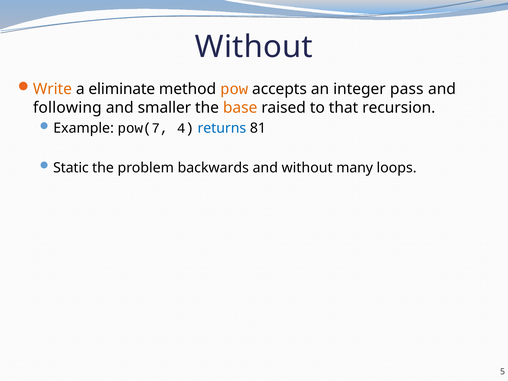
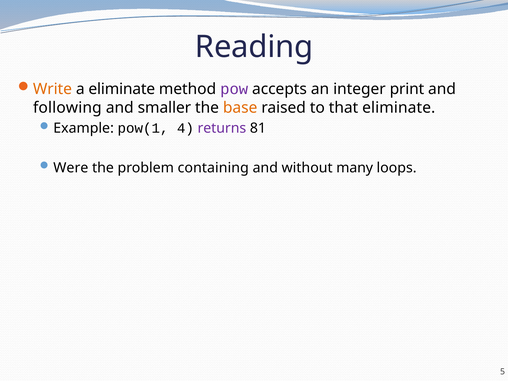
Without at (254, 47): Without -> Reading
pow colour: orange -> purple
pass: pass -> print
that recursion: recursion -> eliminate
pow(7: pow(7 -> pow(1
returns colour: blue -> purple
Static: Static -> Were
backwards: backwards -> containing
